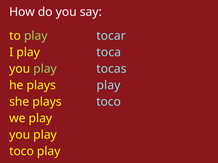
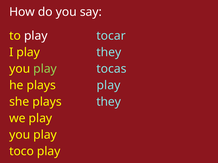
play at (36, 36) colour: light green -> white
play toca: toca -> they
plays toco: toco -> they
